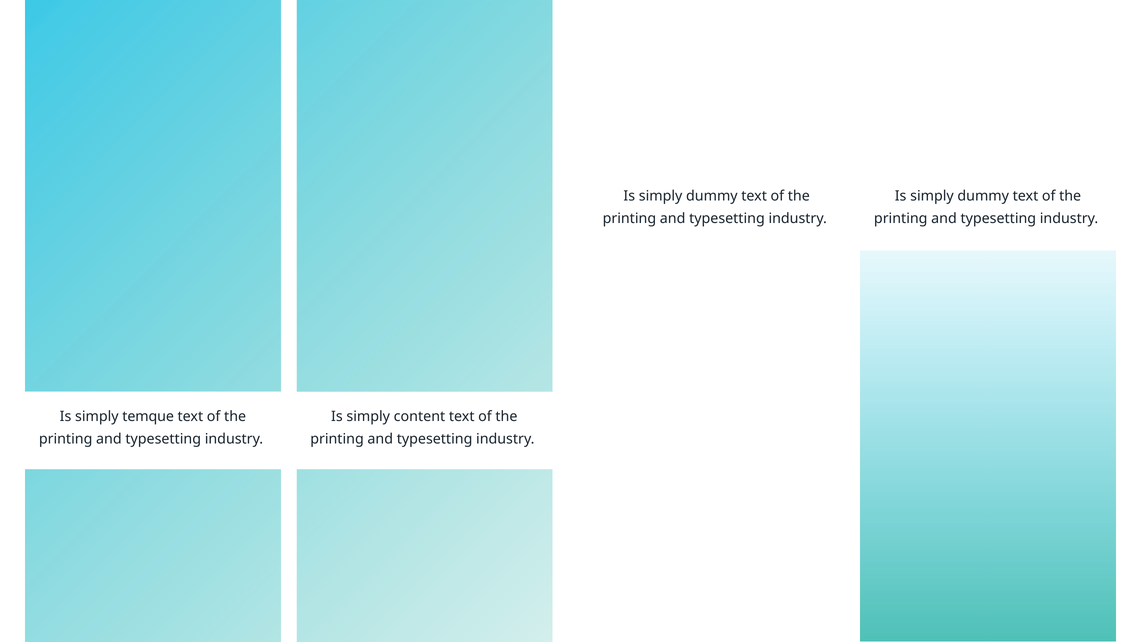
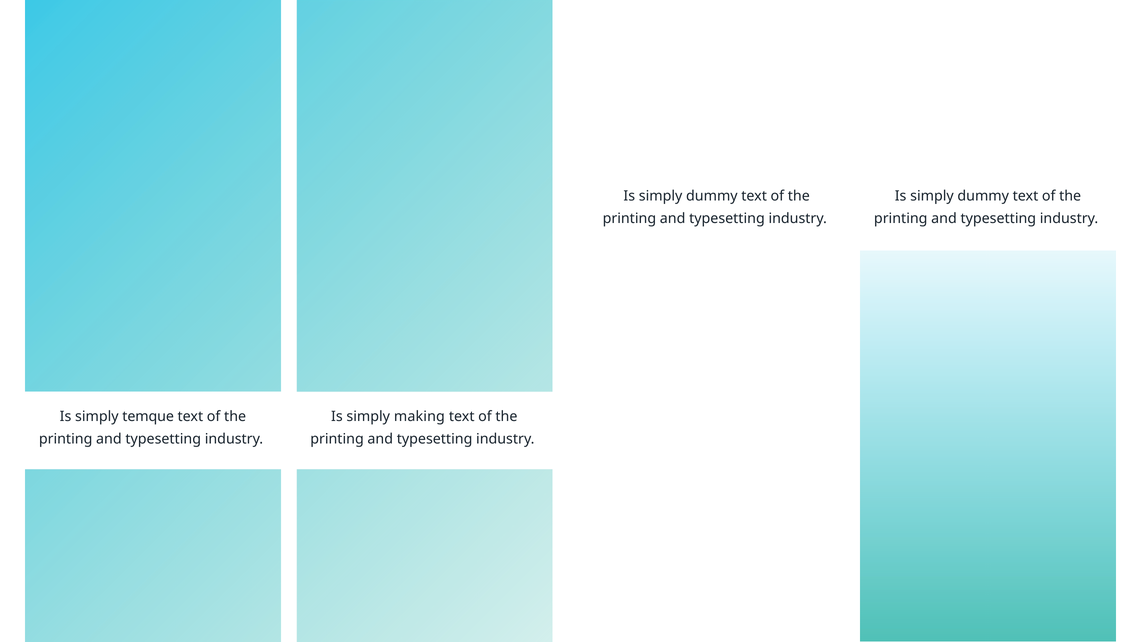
content: content -> making
